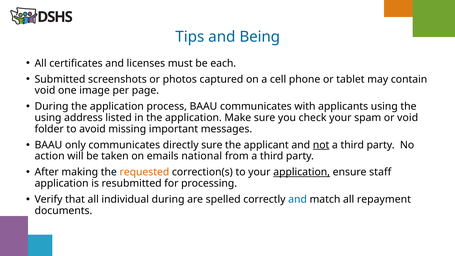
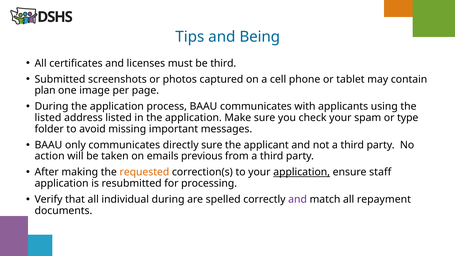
be each: each -> third
void at (45, 90): void -> plan
using at (48, 118): using -> listed
or void: void -> type
not underline: present -> none
national: national -> previous
and at (298, 199) colour: blue -> purple
